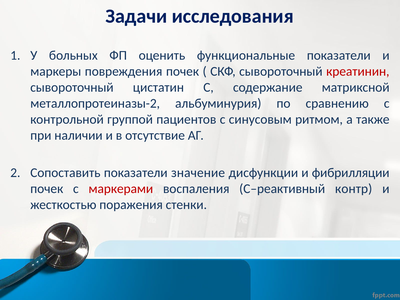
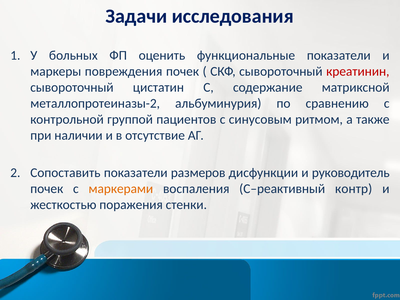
значение: значение -> размеров
фибрилляции: фибрилляции -> руководитель
маркерами colour: red -> orange
